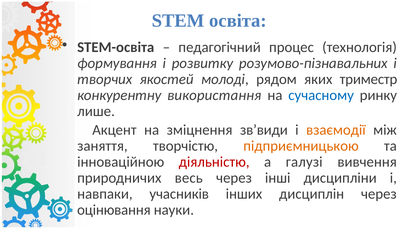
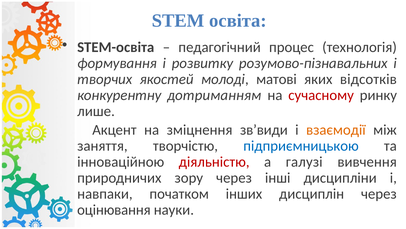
рядом: рядом -> матові
триместр: триместр -> відсотків
використання: використання -> дотриманням
сучасному colour: blue -> red
підприємницькою colour: orange -> blue
весь: весь -> зору
учасників: учасників -> початком
